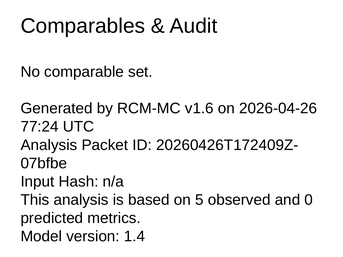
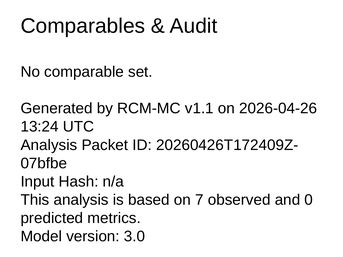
v1.6: v1.6 -> v1.1
77:24: 77:24 -> 13:24
5: 5 -> 7
1.4: 1.4 -> 3.0
